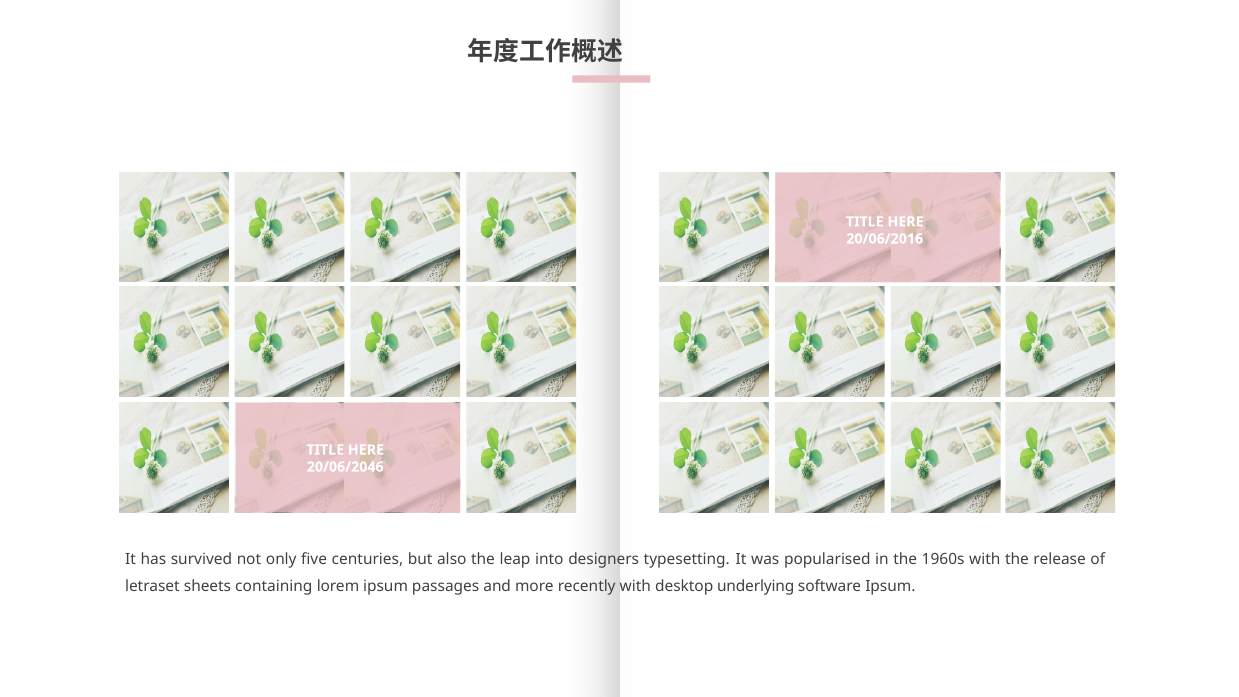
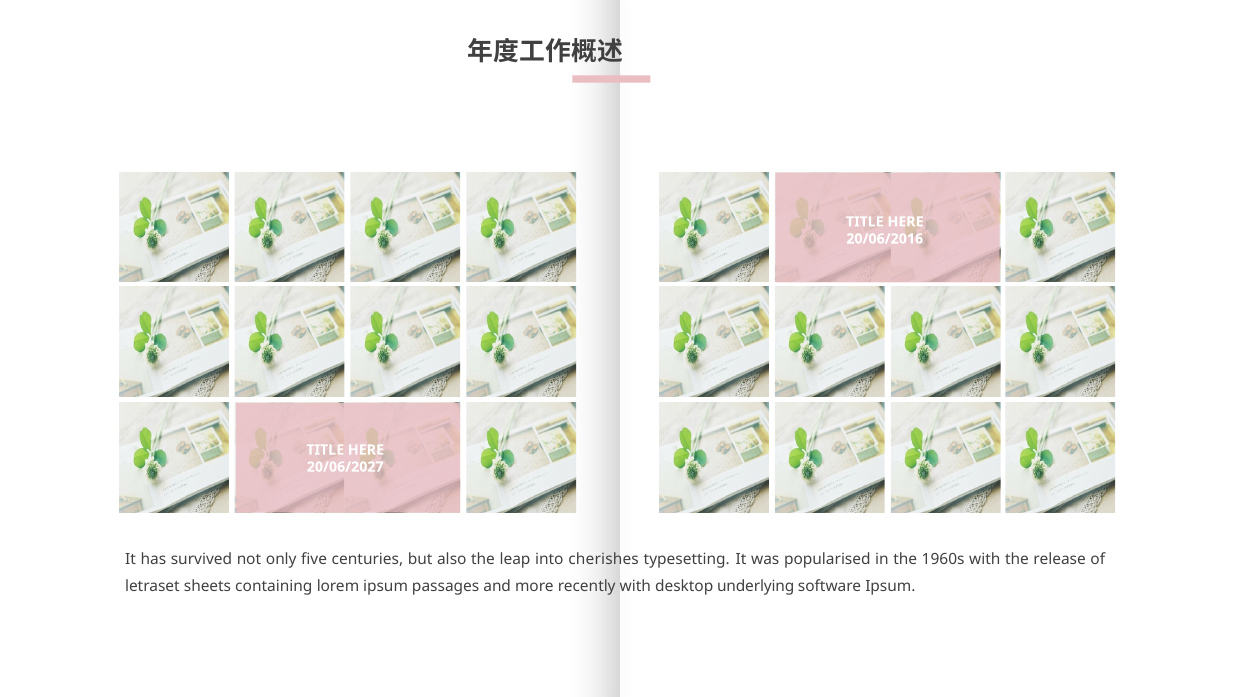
20/06/2046: 20/06/2046 -> 20/06/2027
designers: designers -> cherishes
